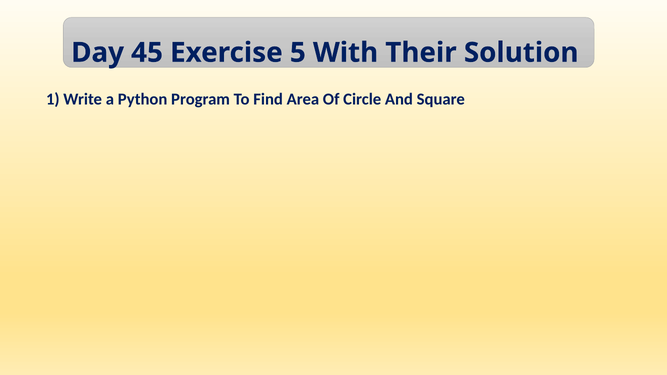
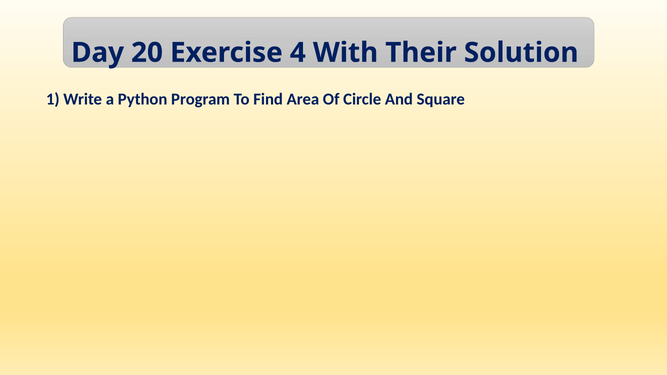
45: 45 -> 20
5: 5 -> 4
